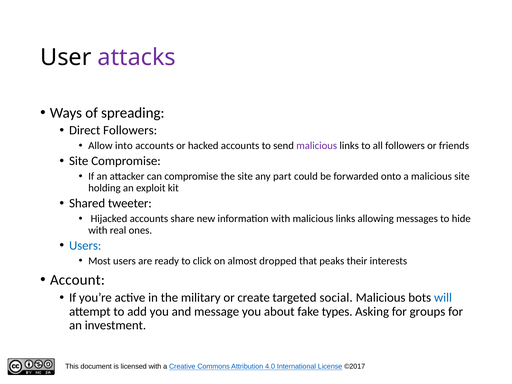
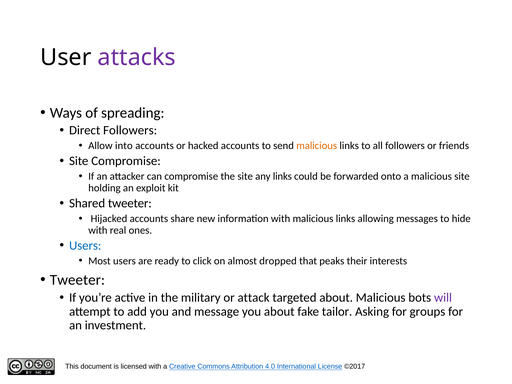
malicious at (317, 146) colour: purple -> orange
any part: part -> links
Account at (77, 280): Account -> Tweeter
create: create -> attack
targeted social: social -> about
will colour: blue -> purple
types: types -> tailor
